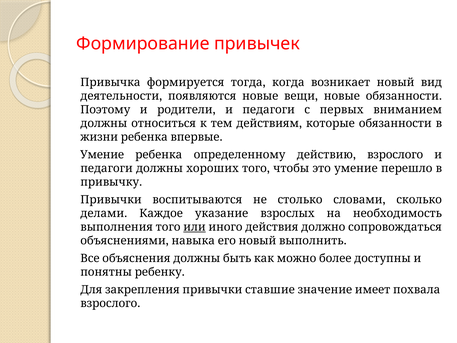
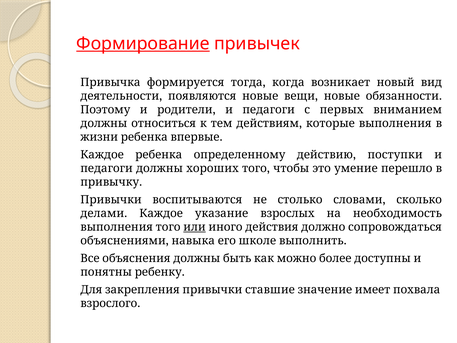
Формирование underline: none -> present
которые обязанности: обязанности -> выполнения
Умение at (102, 155): Умение -> Каждое
действию взрослого: взрослого -> поступки
его новый: новый -> школе
